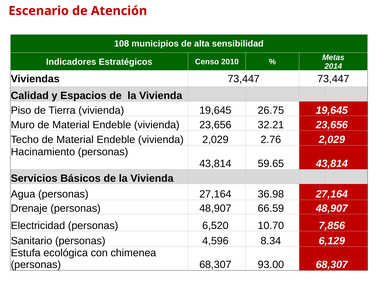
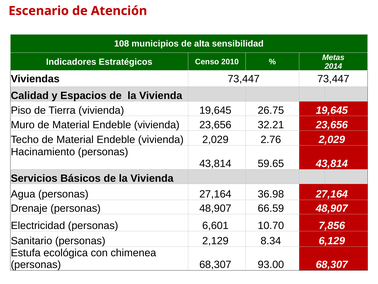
6,520: 6,520 -> 6,601
4,596: 4,596 -> 2,129
